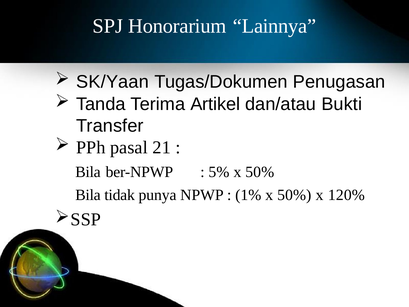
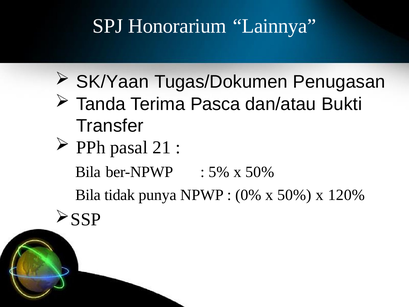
Artikel: Artikel -> Pasca
1%: 1% -> 0%
